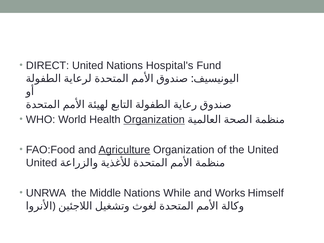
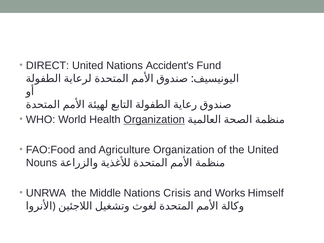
Hospital's: Hospital's -> Accident's
Agriculture underline: present -> none
United at (42, 163): United -> Nouns
While: While -> Crisis
